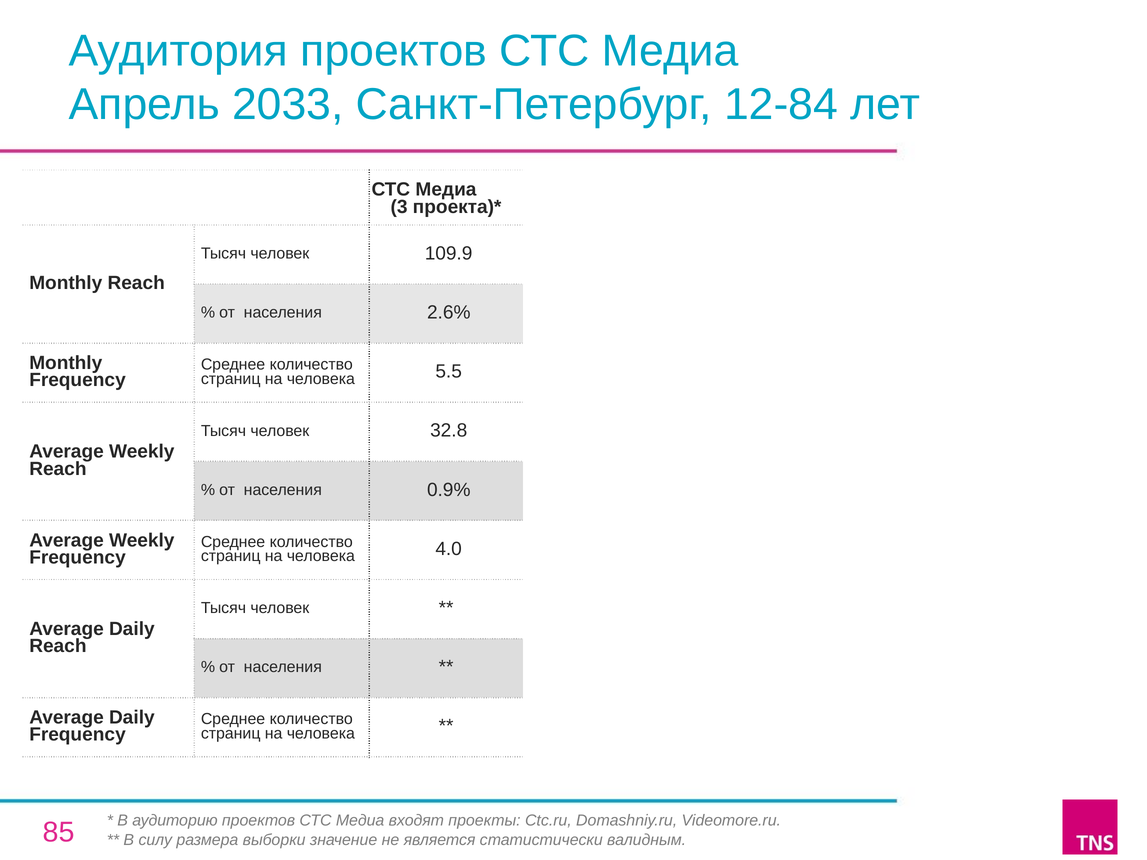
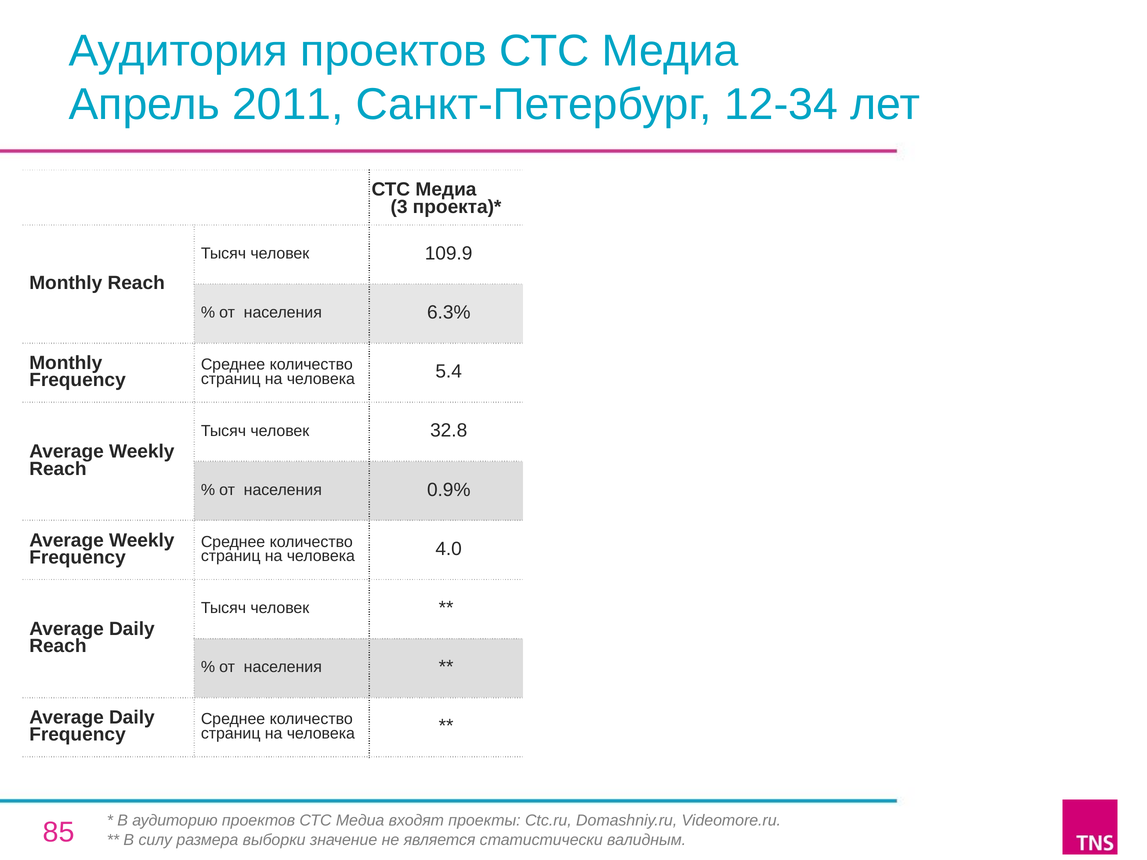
2033: 2033 -> 2011
12-84: 12-84 -> 12-34
2.6%: 2.6% -> 6.3%
5.5: 5.5 -> 5.4
